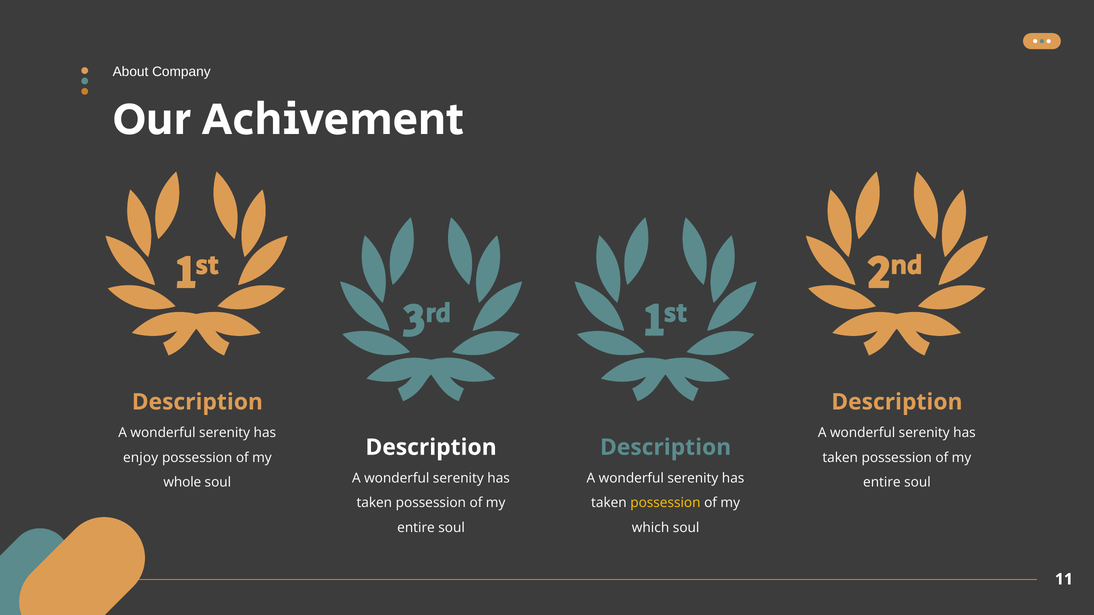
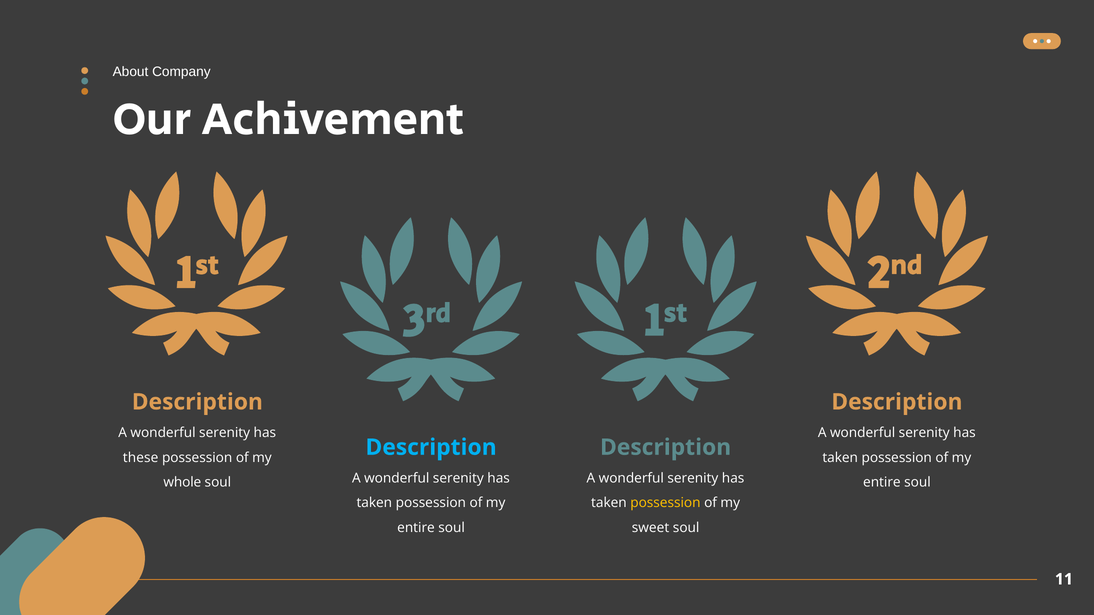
Description at (431, 448) colour: white -> light blue
enjoy: enjoy -> these
which: which -> sweet
